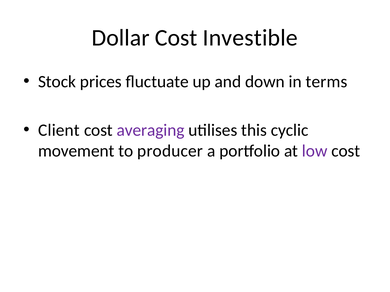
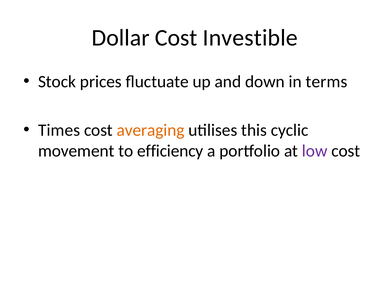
Client: Client -> Times
averaging colour: purple -> orange
producer: producer -> efficiency
